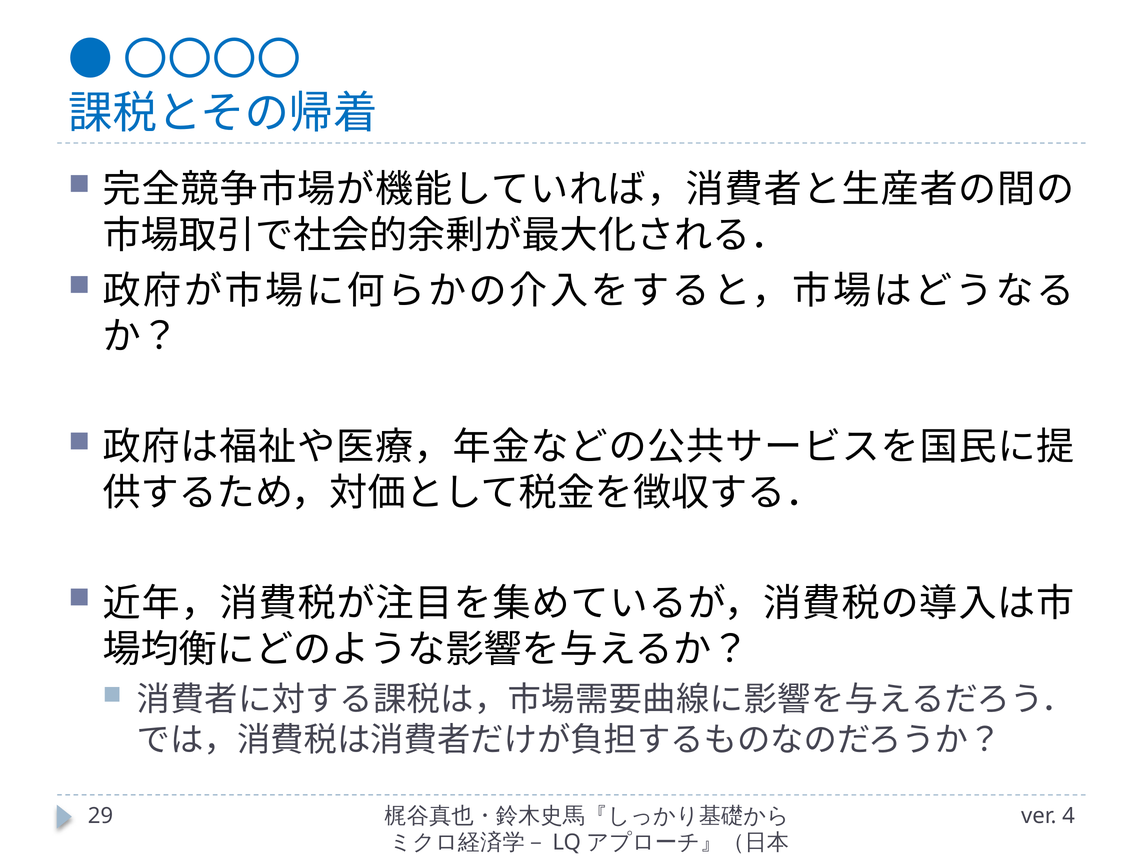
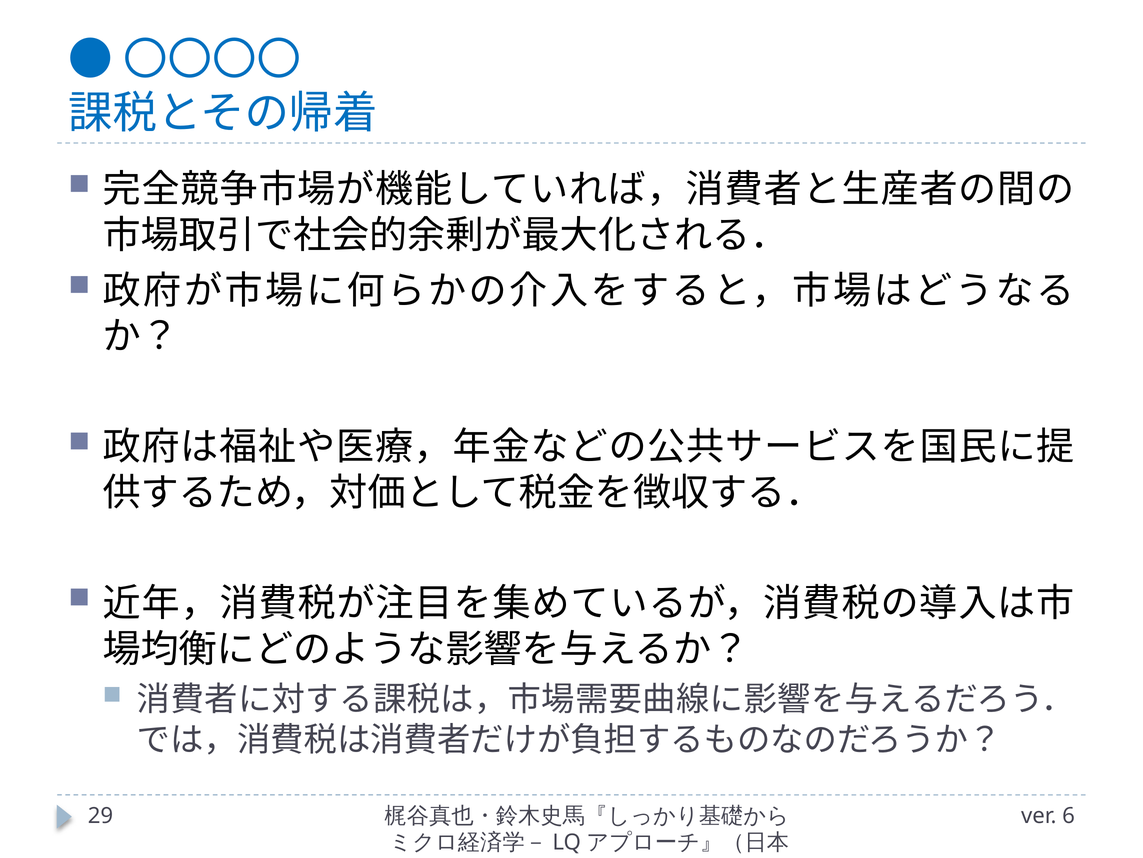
4: 4 -> 6
